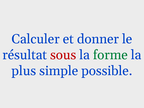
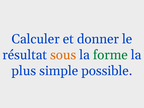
sous colour: red -> orange
